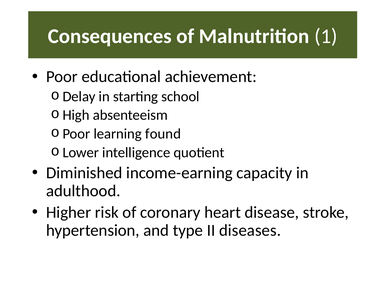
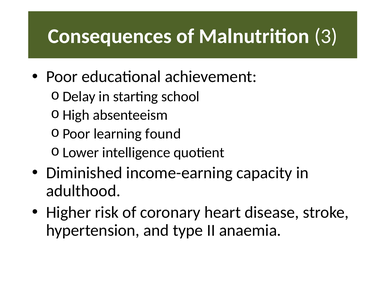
1: 1 -> 3
diseases: diseases -> anaemia
